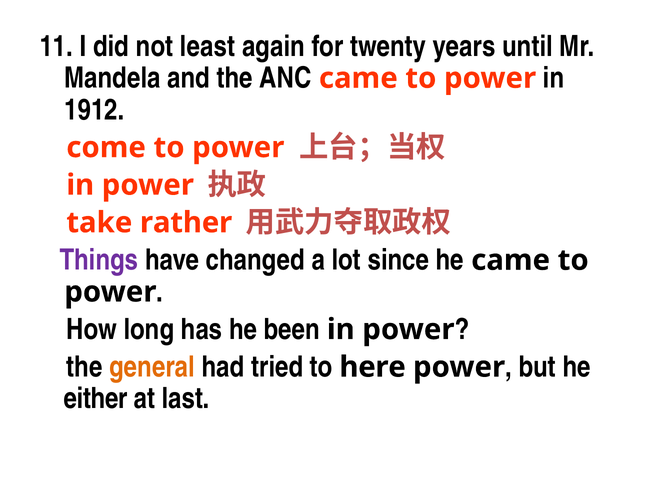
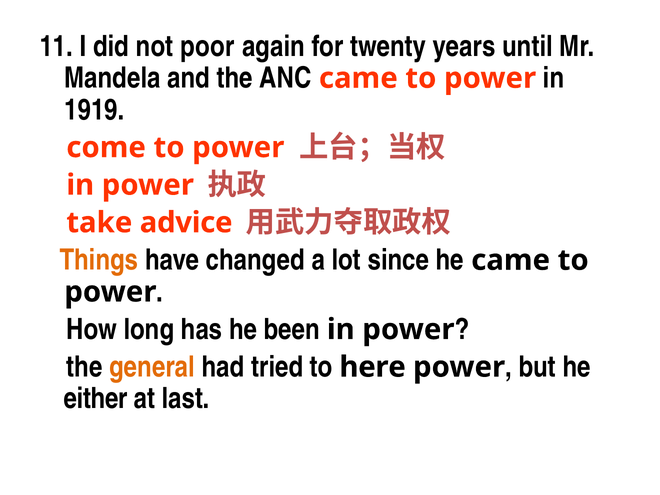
least: least -> poor
1912: 1912 -> 1919
rather: rather -> advice
Things colour: purple -> orange
